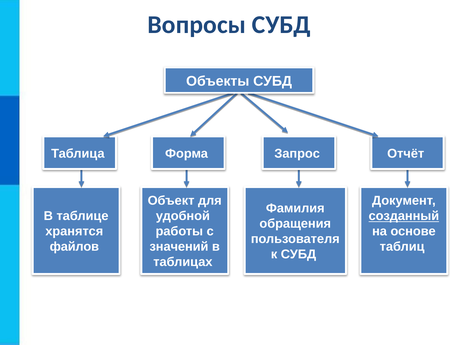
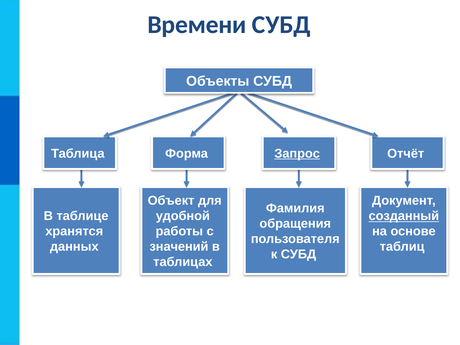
Вопросы: Вопросы -> Времени
Запрос underline: none -> present
файлов: файлов -> данных
